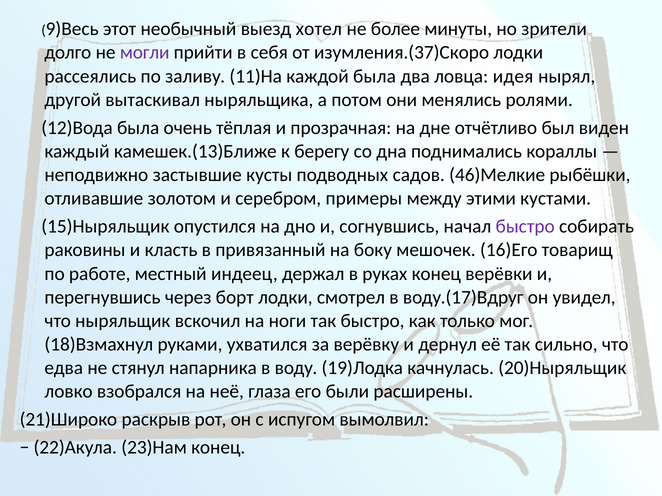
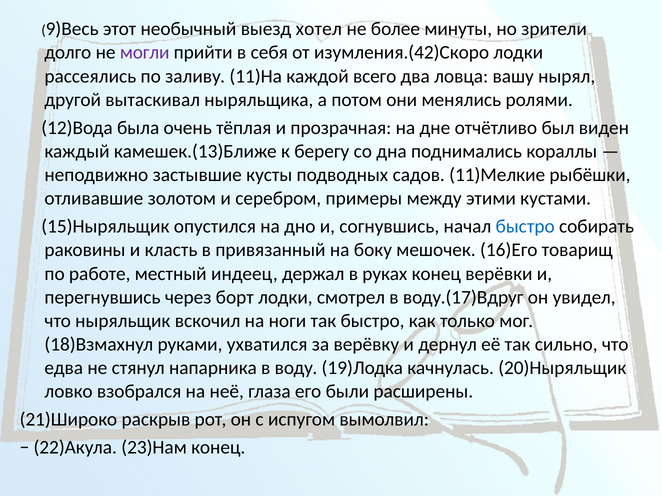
изумления.(37)Скоро: изумления.(37)Скоро -> изумления.(42)Скоро
каждой была: была -> всего
идея: идея -> вашу
46)Мелкие: 46)Мелкие -> 11)Мелкие
быстро at (525, 227) colour: purple -> blue
